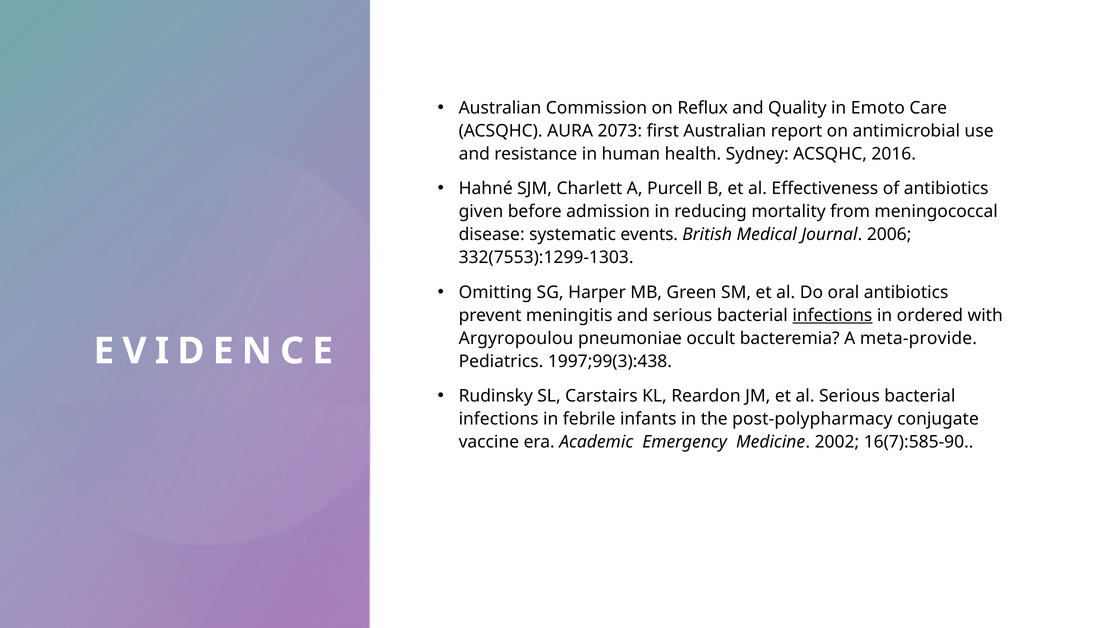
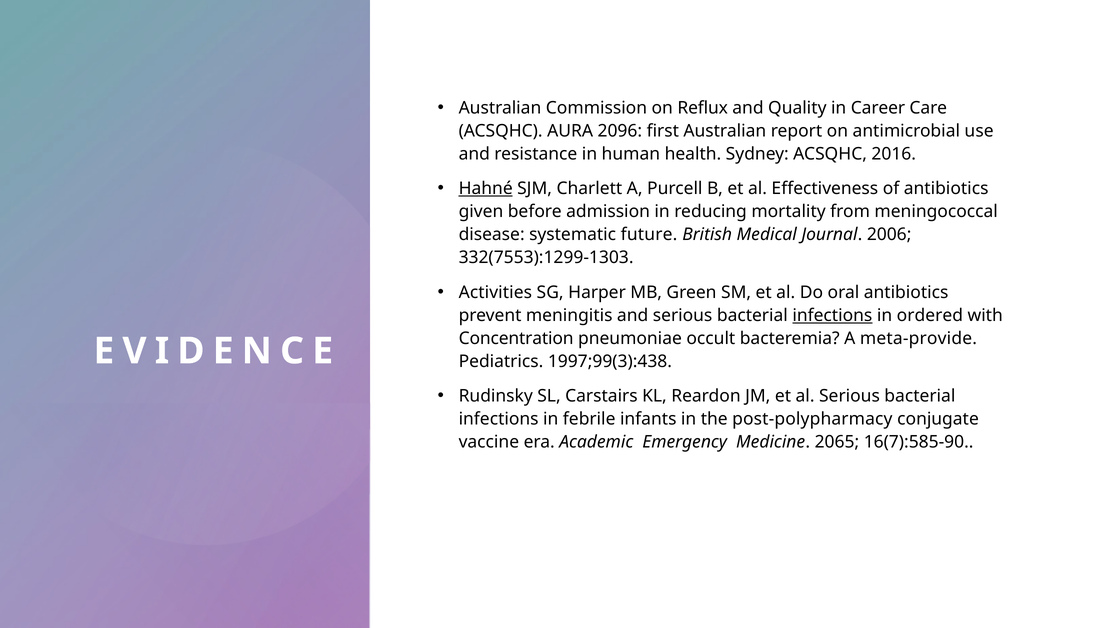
Emoto: Emoto -> Career
2073: 2073 -> 2096
Hahné underline: none -> present
events: events -> future
Omitting: Omitting -> Activities
Argyropoulou: Argyropoulou -> Concentration
2002: 2002 -> 2065
